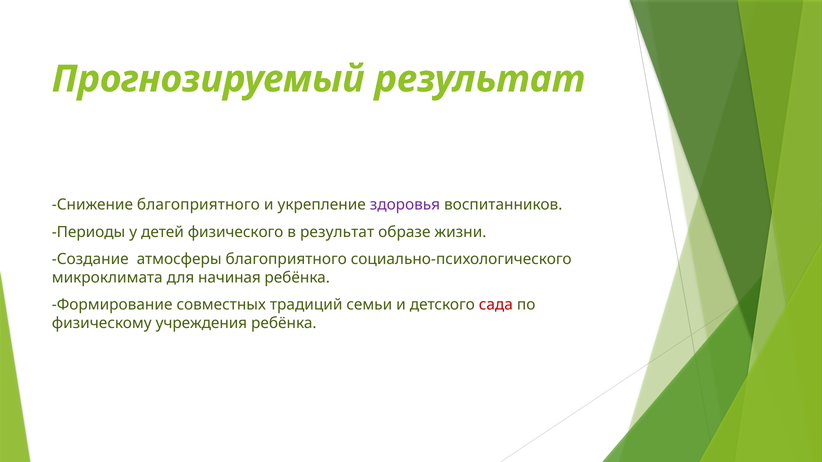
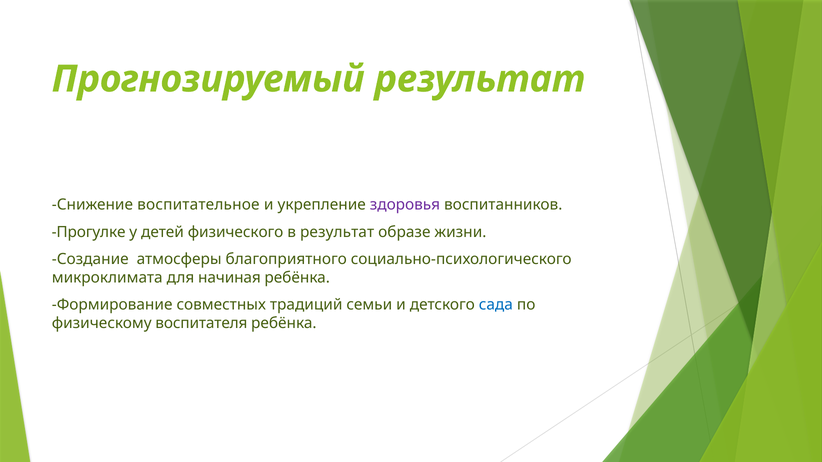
Снижение благоприятного: благоприятного -> воспитательное
Периоды: Периоды -> Прогулке
сада colour: red -> blue
учреждения: учреждения -> воспитателя
